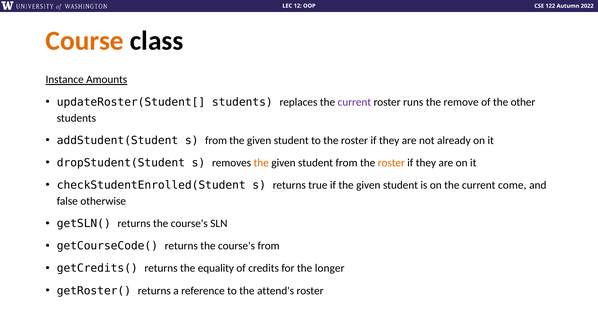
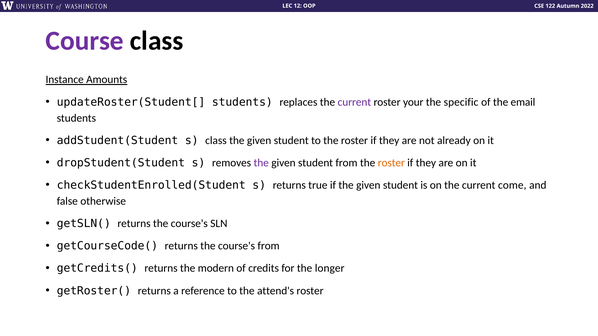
Course colour: orange -> purple
runs: runs -> your
remove: remove -> specific
other: other -> email
s from: from -> class
the at (261, 163) colour: orange -> purple
equality: equality -> modern
